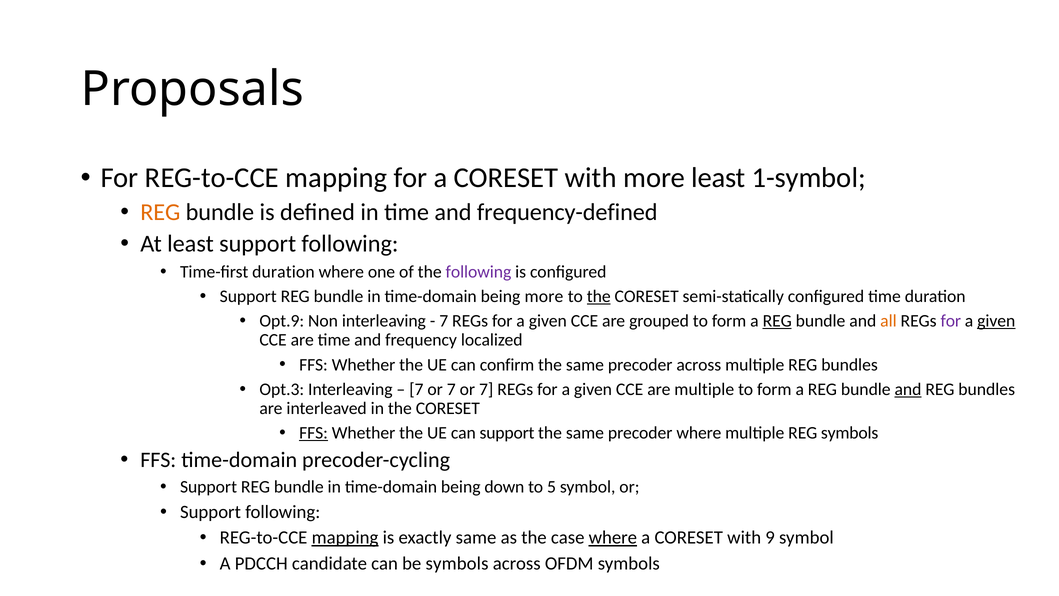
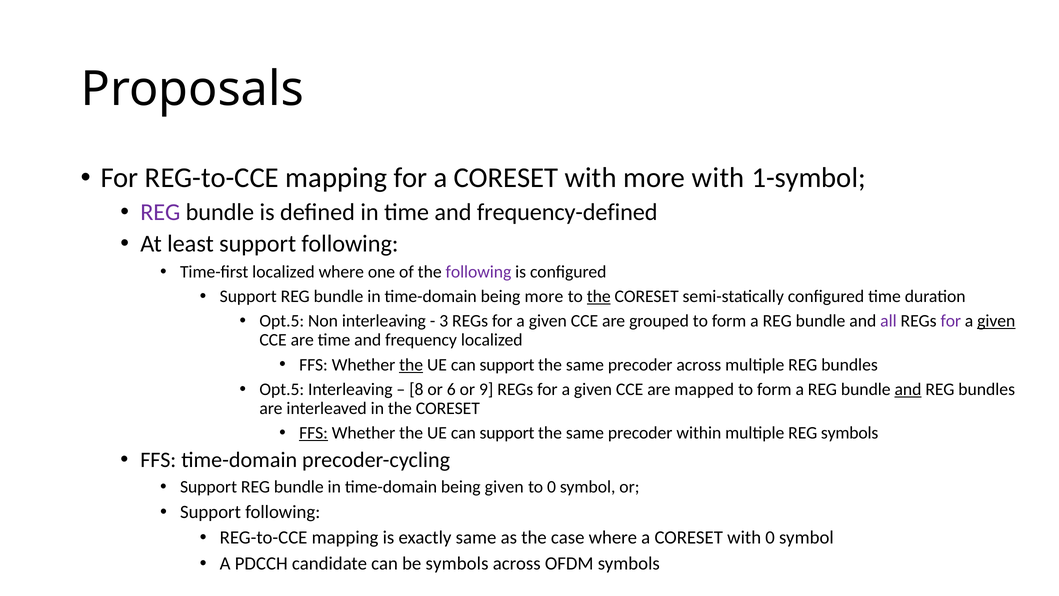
more least: least -> with
REG at (160, 212) colour: orange -> purple
Time-first duration: duration -> localized
Opt.9 at (282, 321): Opt.9 -> Opt.5
7 at (444, 321): 7 -> 3
REG at (777, 321) underline: present -> none
all colour: orange -> purple
the at (411, 365) underline: none -> present
confirm at (507, 365): confirm -> support
Opt.3 at (282, 389): Opt.3 -> Opt.5
7 at (416, 389): 7 -> 8
7 at (451, 389): 7 -> 6
7 at (486, 389): 7 -> 9
are multiple: multiple -> mapped
precoder where: where -> within
being down: down -> given
to 5: 5 -> 0
mapping at (345, 537) underline: present -> none
where at (613, 537) underline: present -> none
with 9: 9 -> 0
